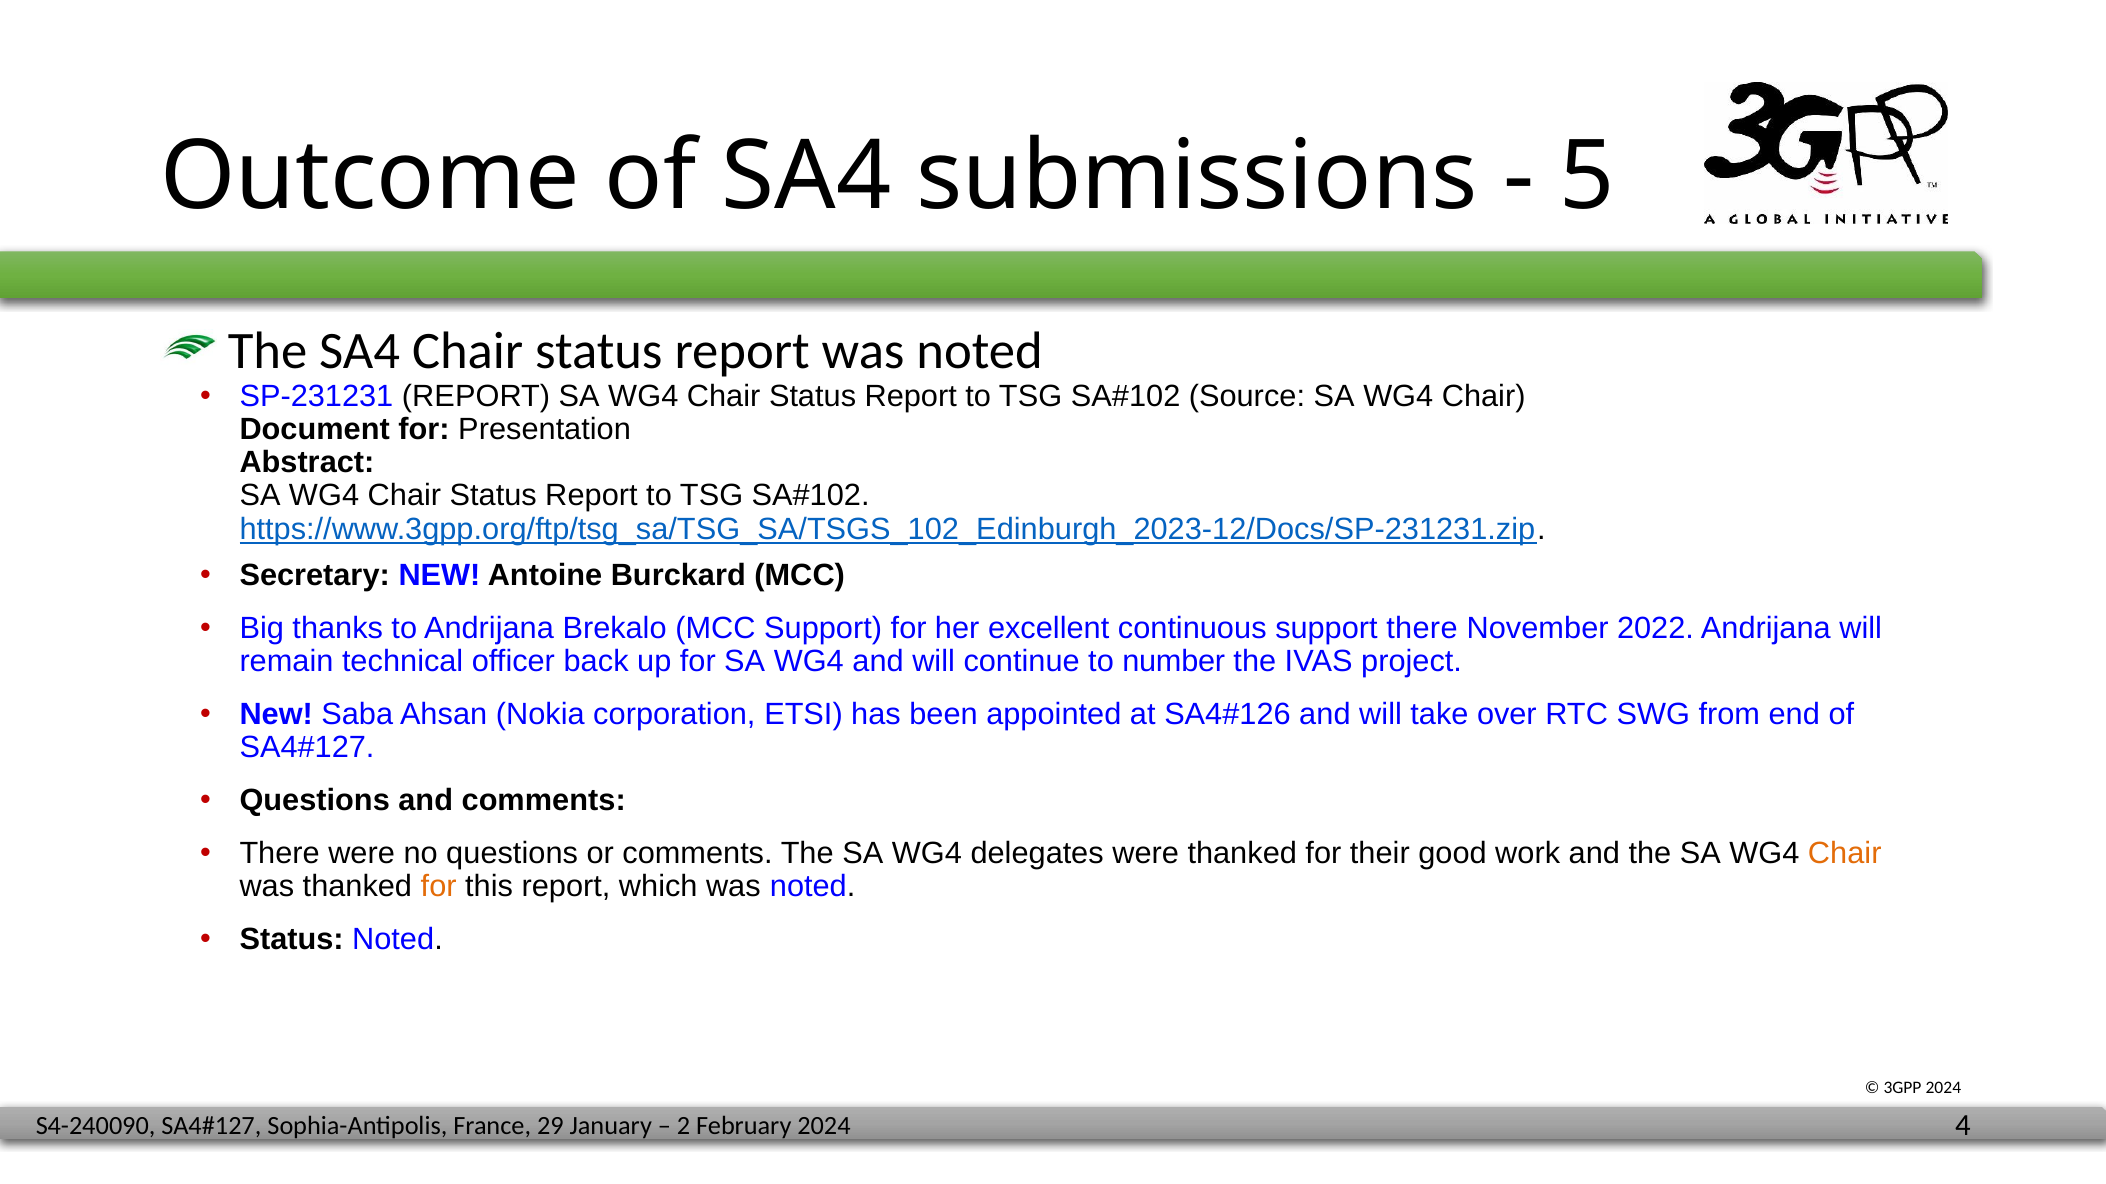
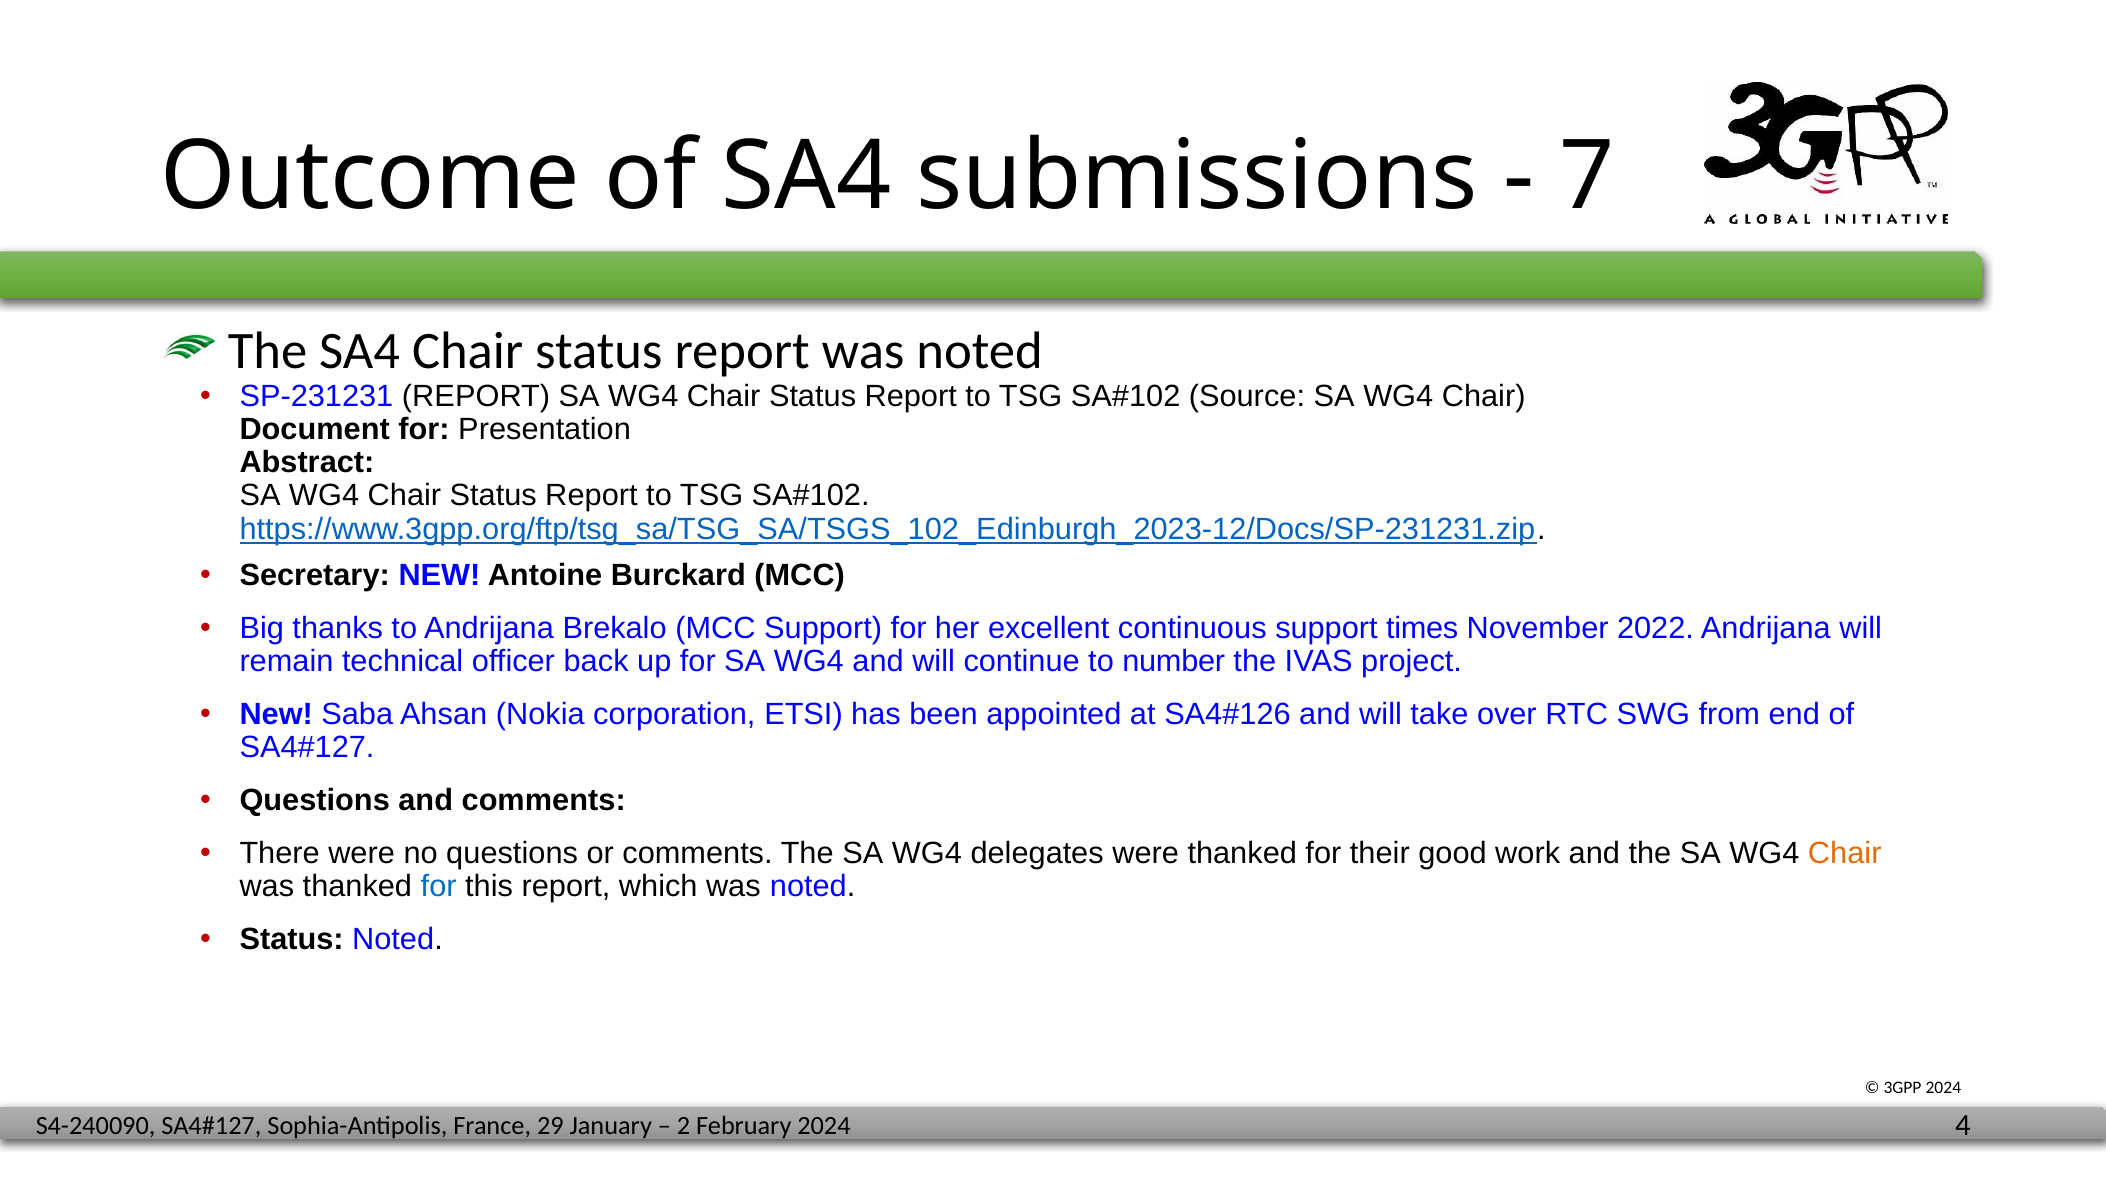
5: 5 -> 7
support there: there -> times
for at (439, 887) colour: orange -> blue
